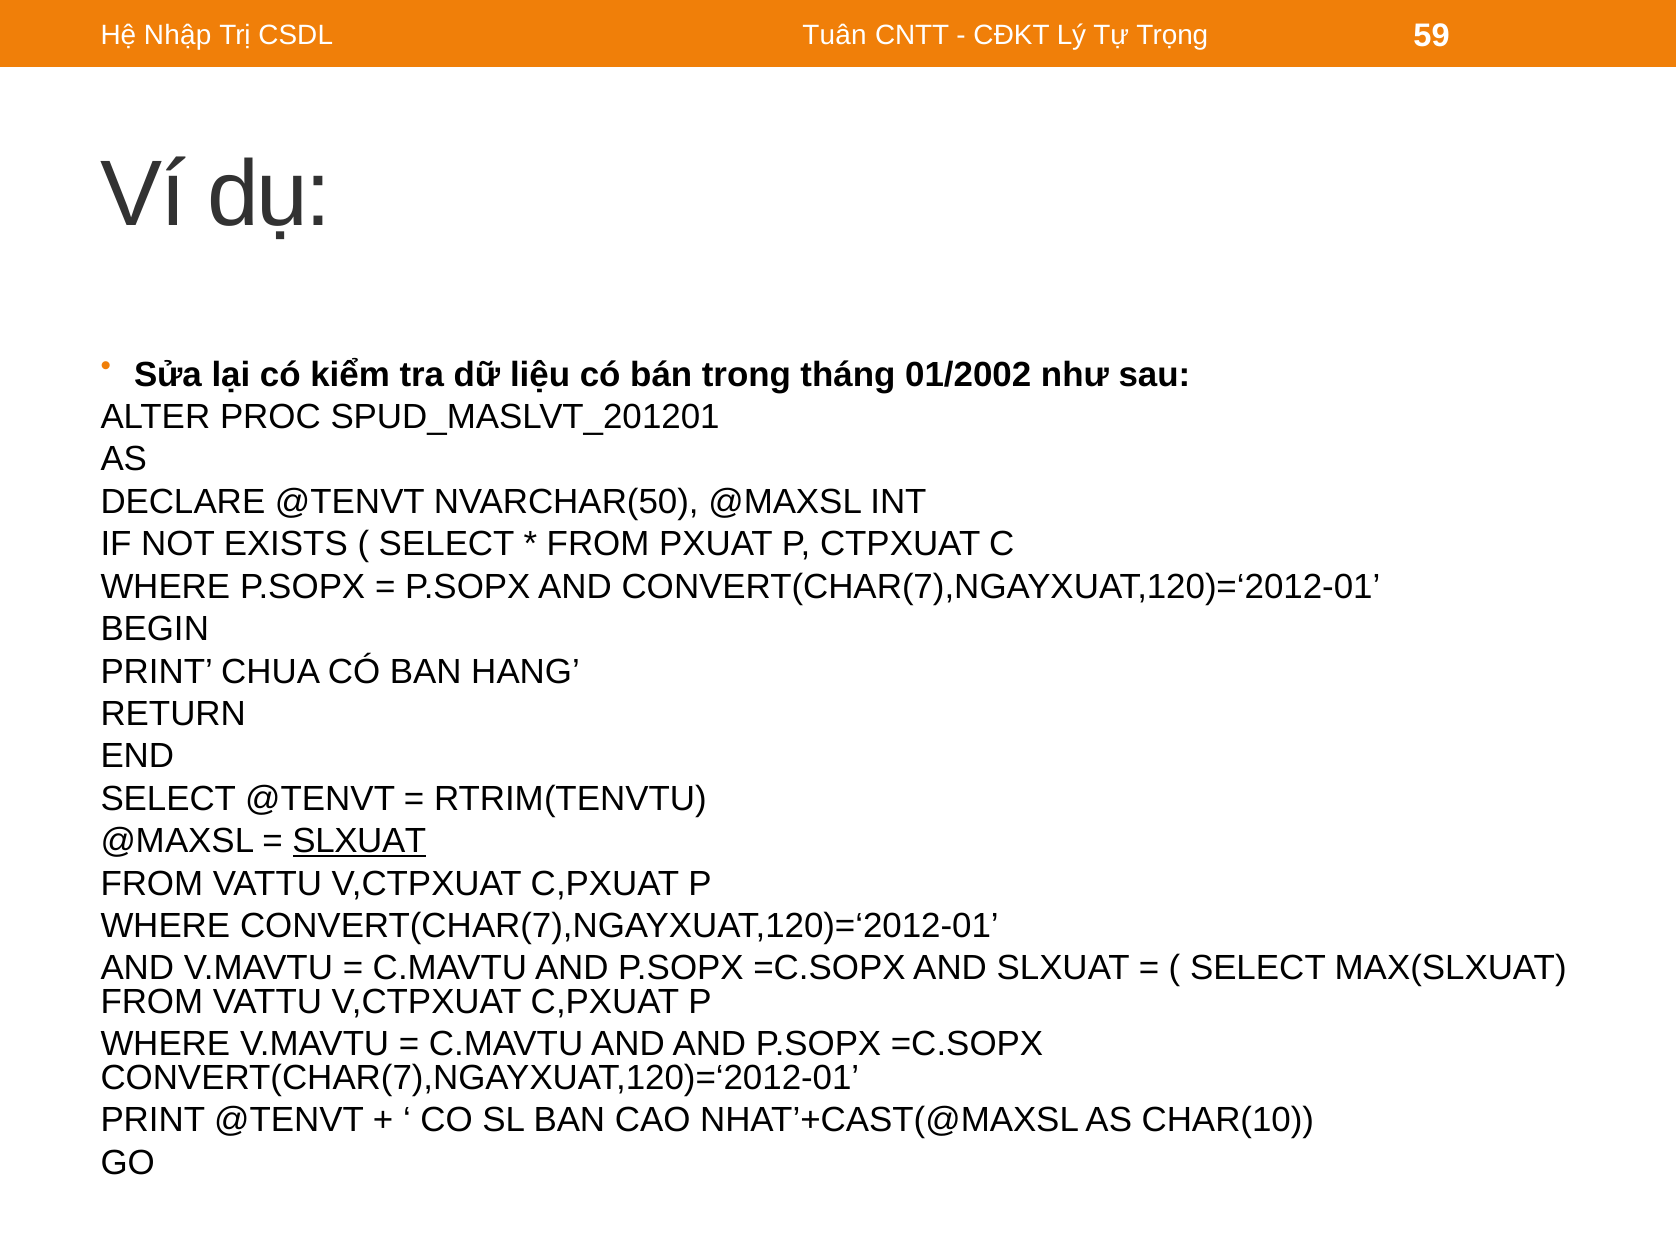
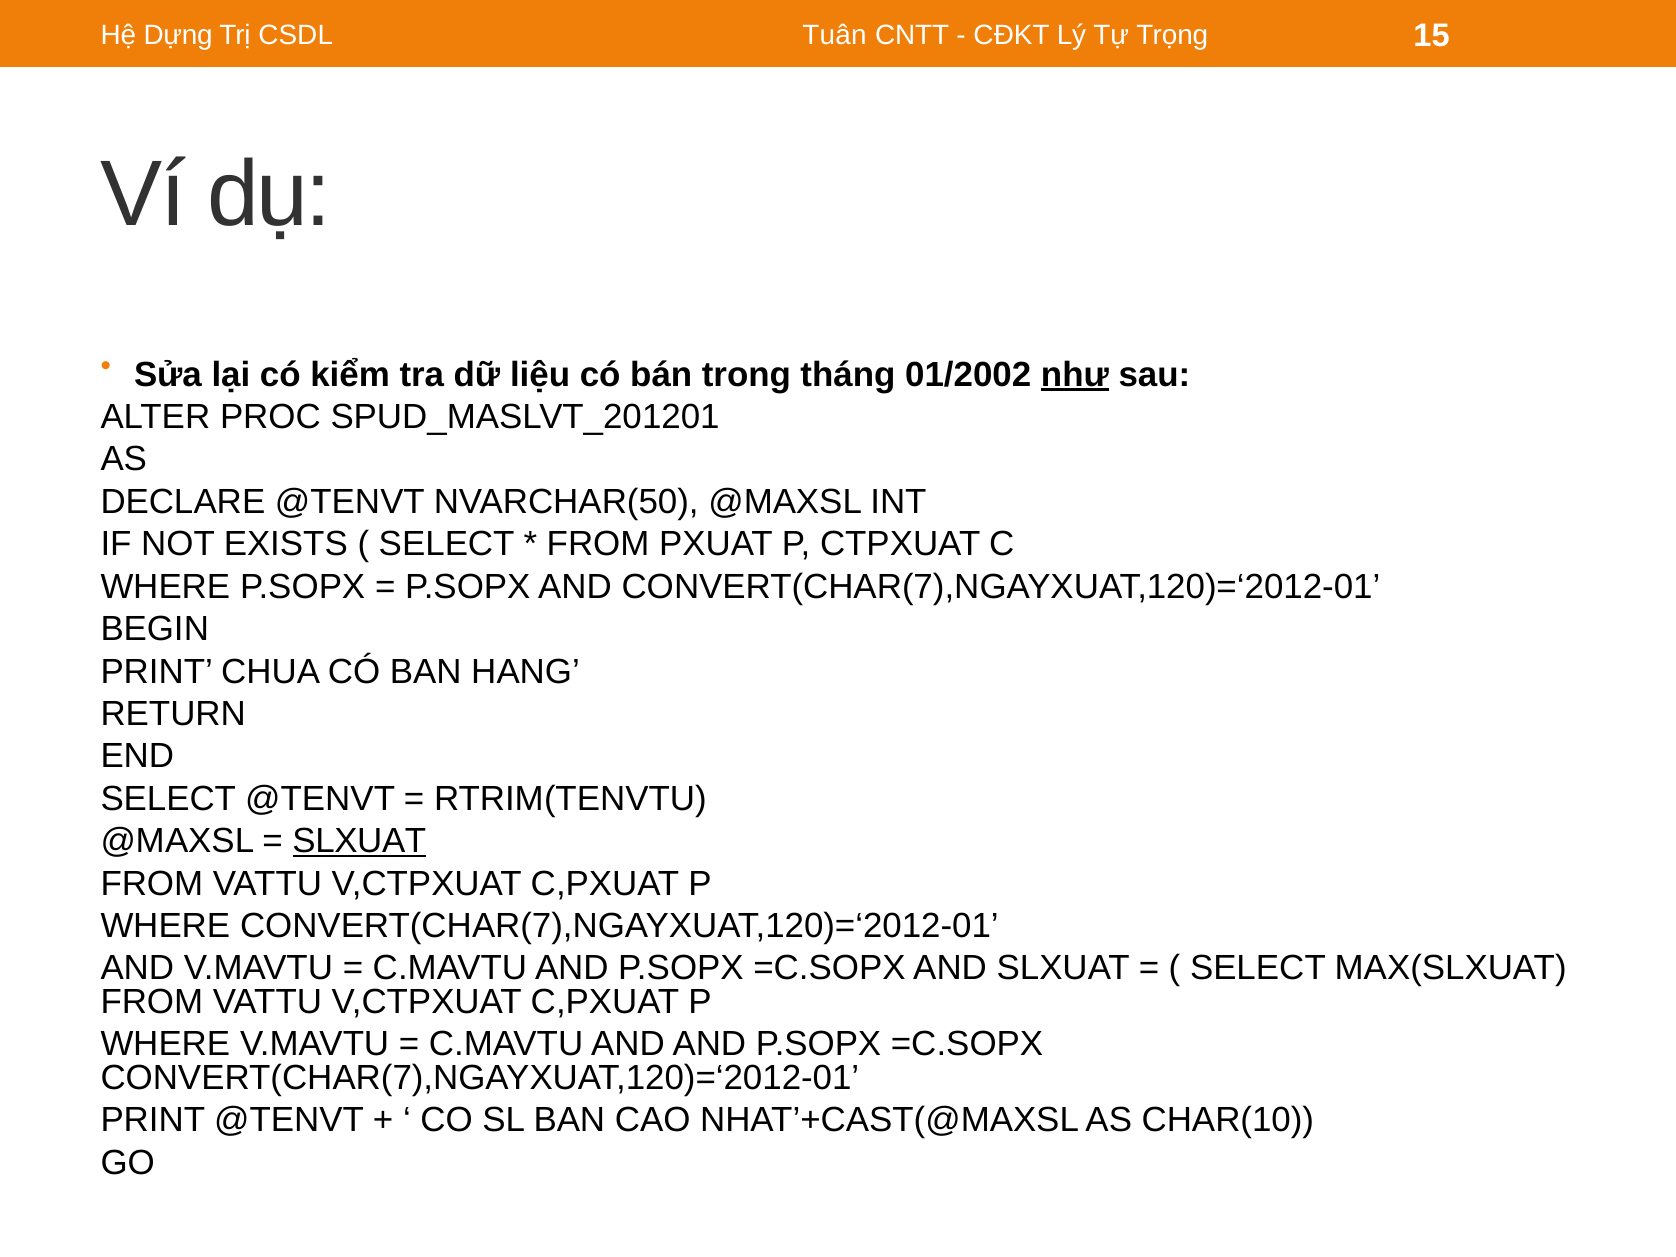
Nhập: Nhập -> Dựng
59: 59 -> 15
như underline: none -> present
